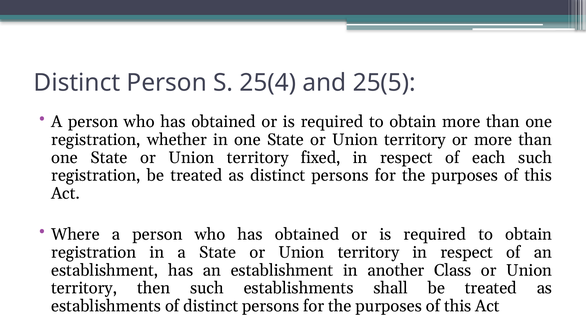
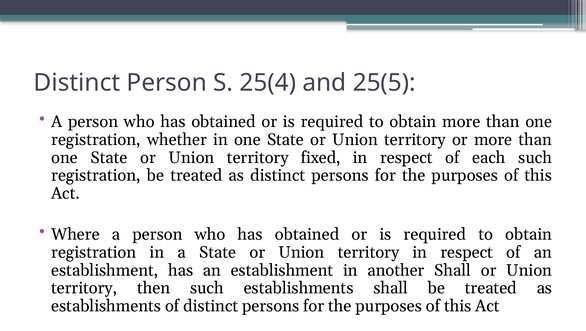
another Class: Class -> Shall
